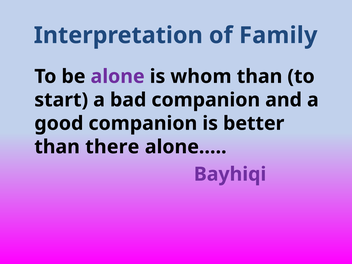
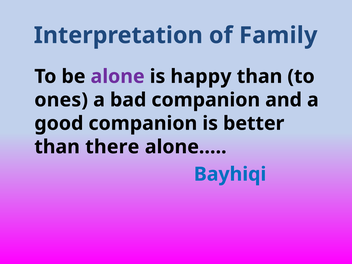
whom: whom -> happy
start: start -> ones
Bayhiqi colour: purple -> blue
